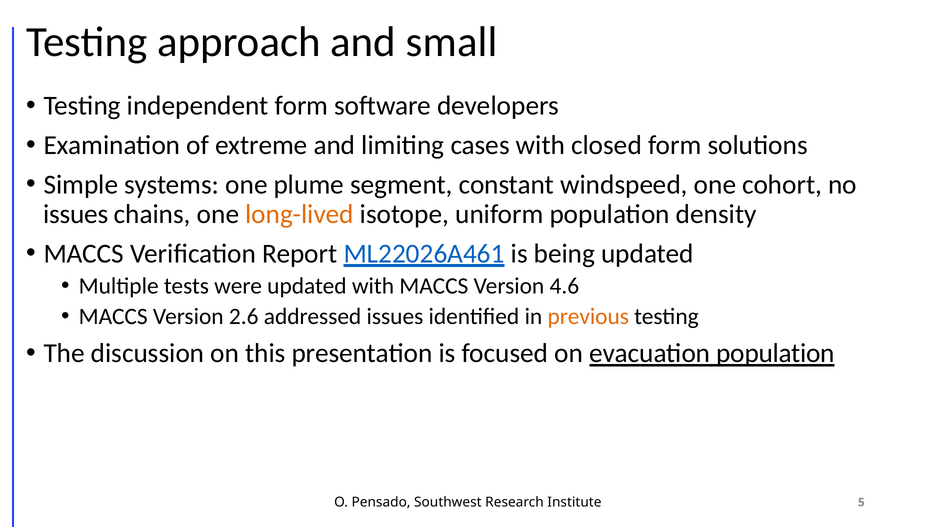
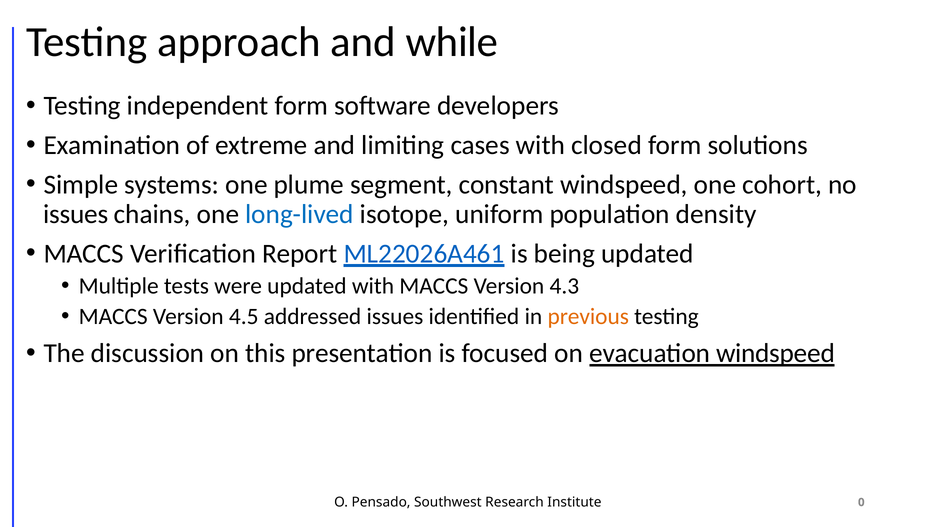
small: small -> while
long-lived colour: orange -> blue
4.6: 4.6 -> 4.3
2.6: 2.6 -> 4.5
evacuation population: population -> windspeed
5: 5 -> 0
